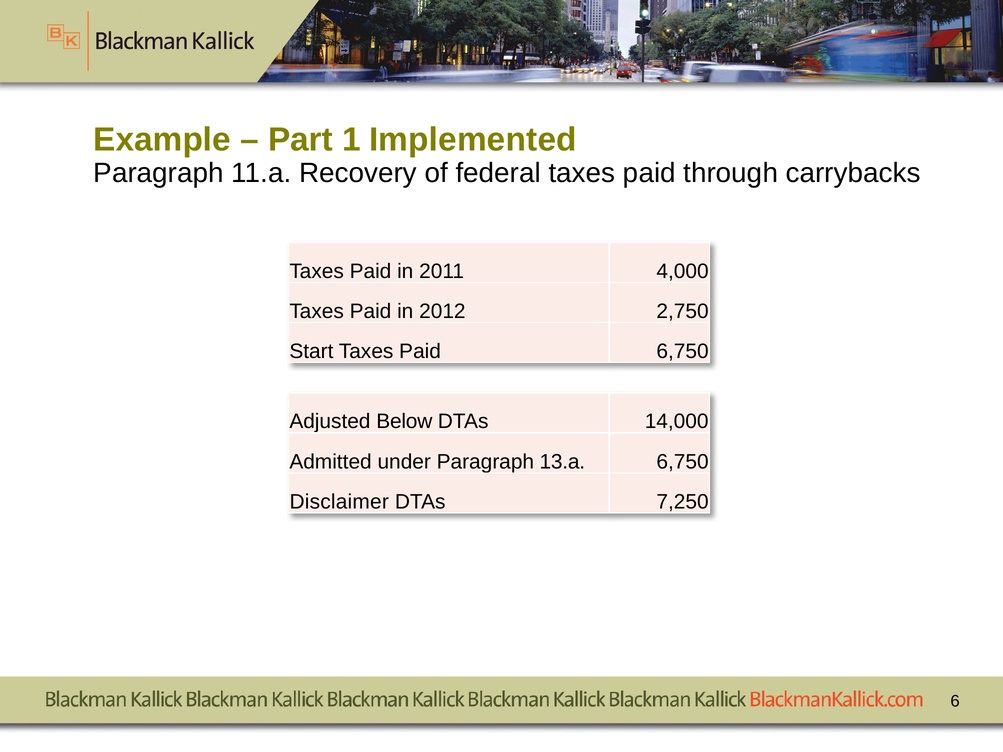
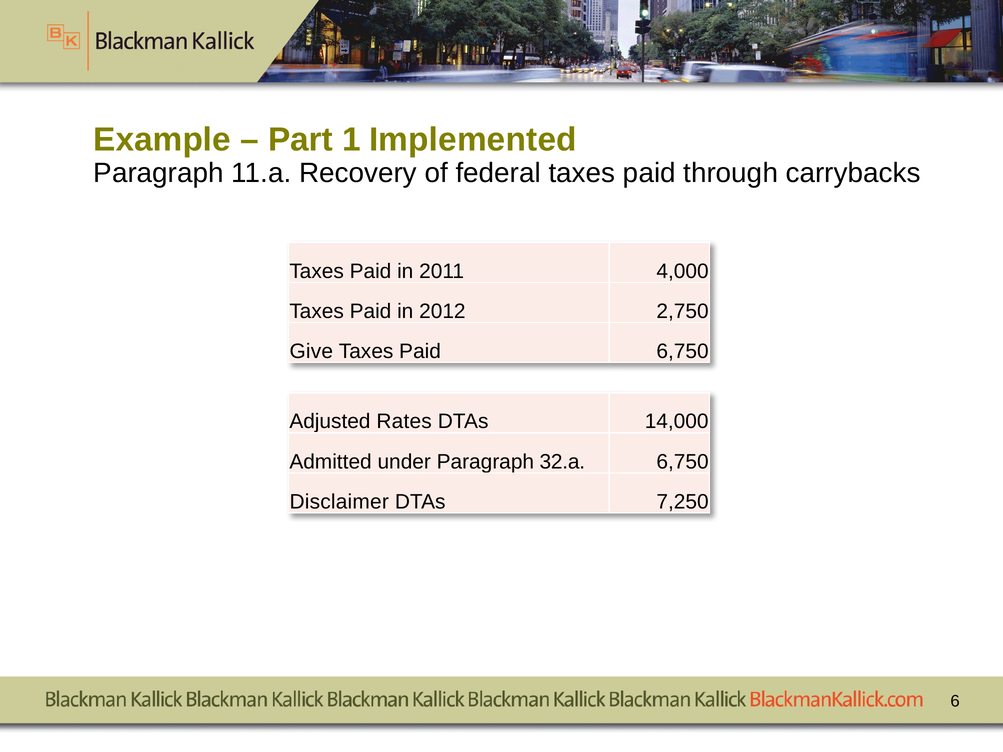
Start: Start -> Give
Below: Below -> Rates
13.a: 13.a -> 32.a
